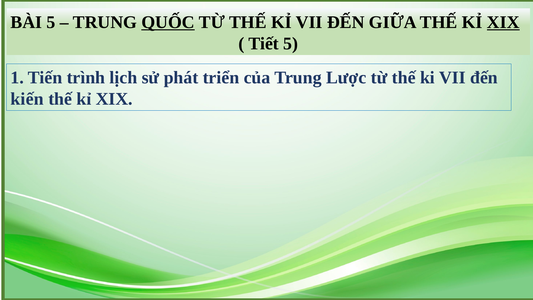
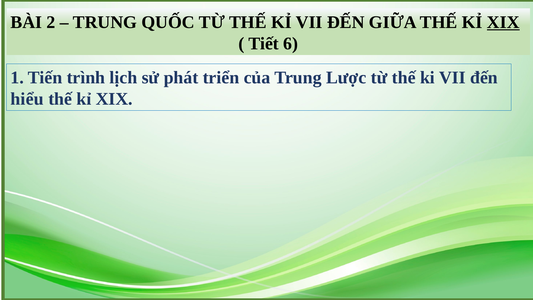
BÀI 5: 5 -> 2
QUỐC underline: present -> none
Tiết 5: 5 -> 6
kiến: kiến -> hiểu
